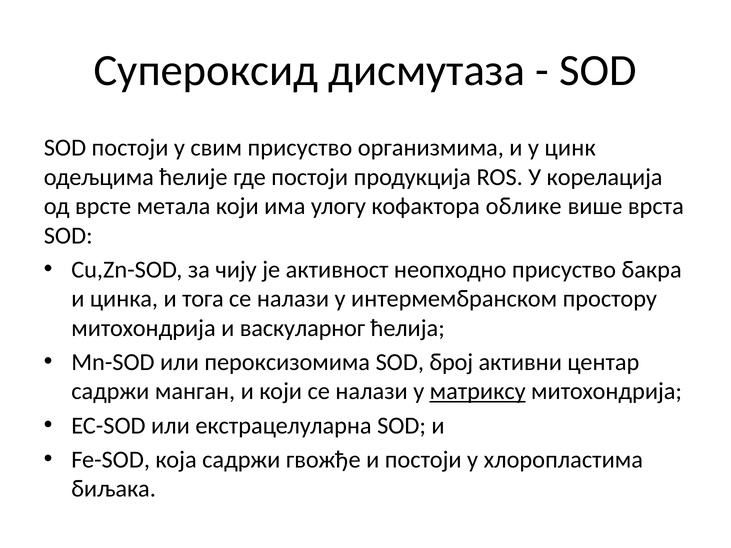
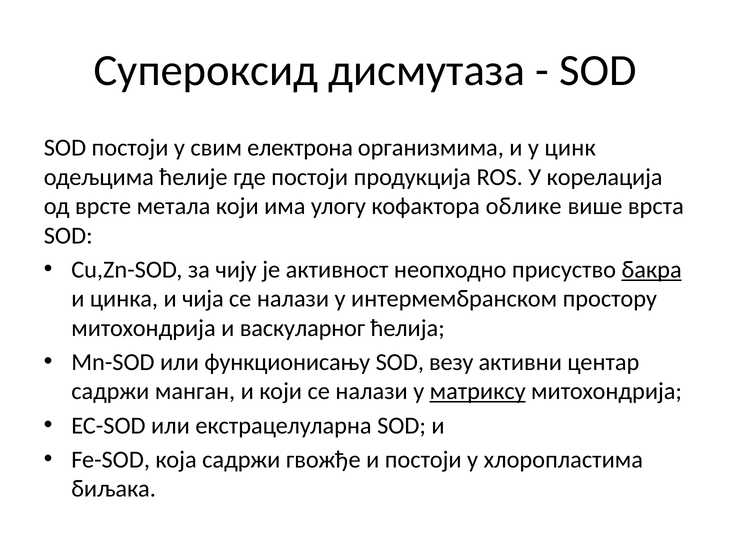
свим присуство: присуство -> електрона
бакра underline: none -> present
тога: тога -> чија
пероксизомима: пероксизомима -> функционисању
број: број -> везу
